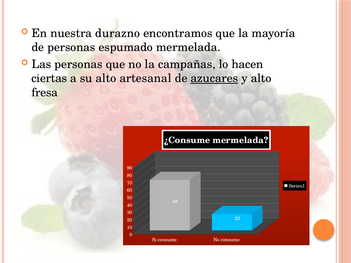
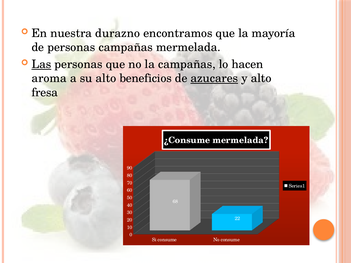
personas espumado: espumado -> campañas
Las underline: none -> present
ciertas: ciertas -> aroma
artesanal: artesanal -> beneficios
